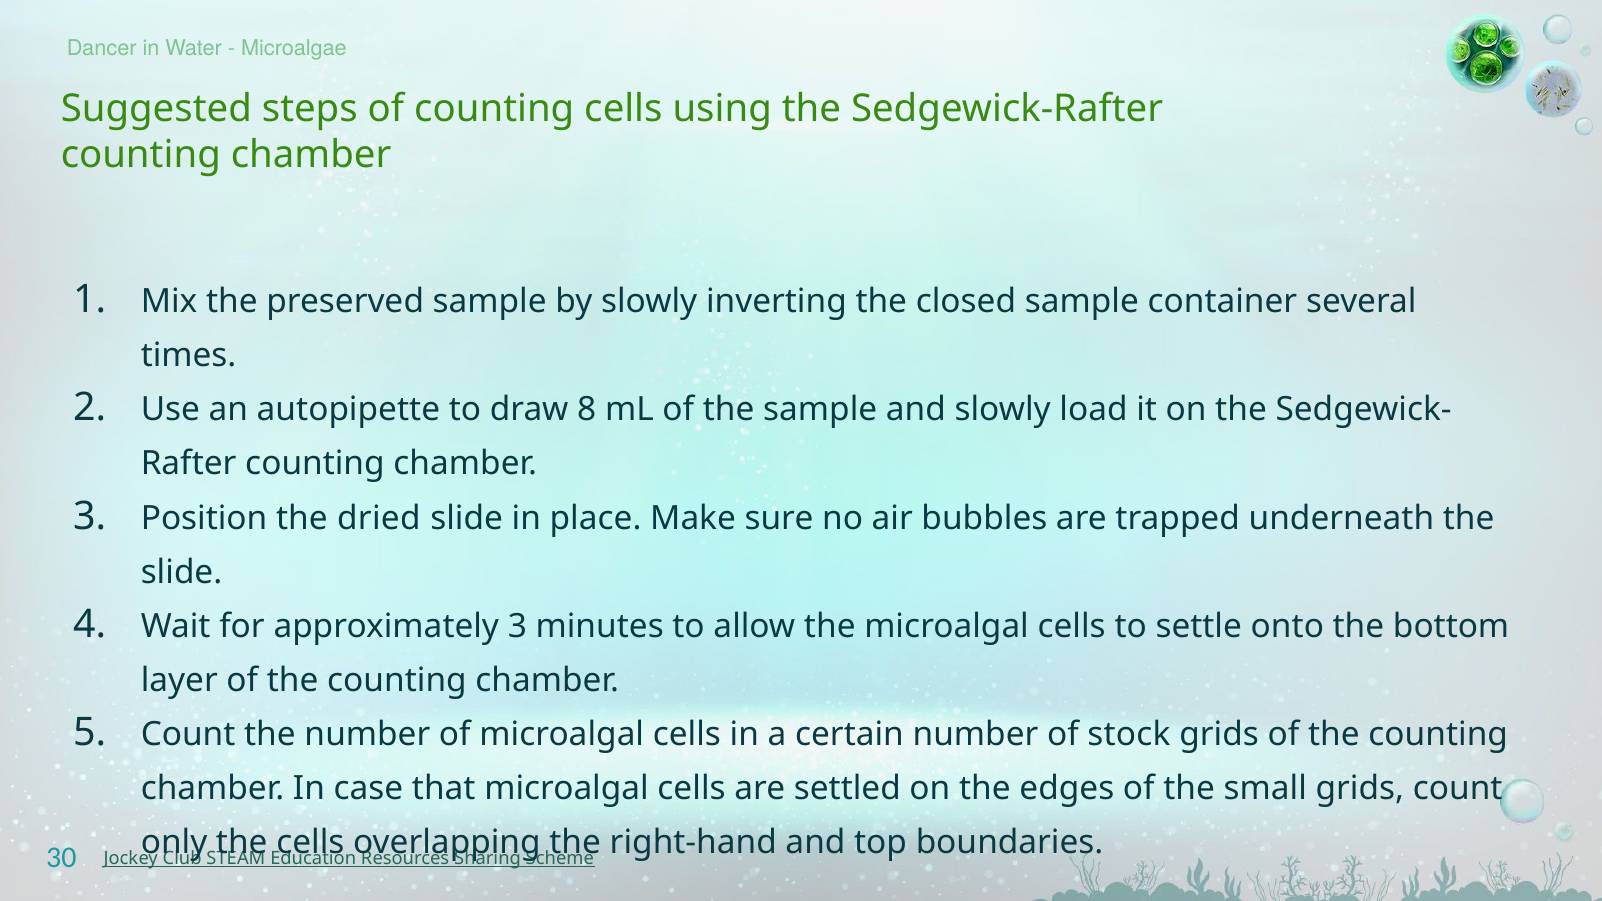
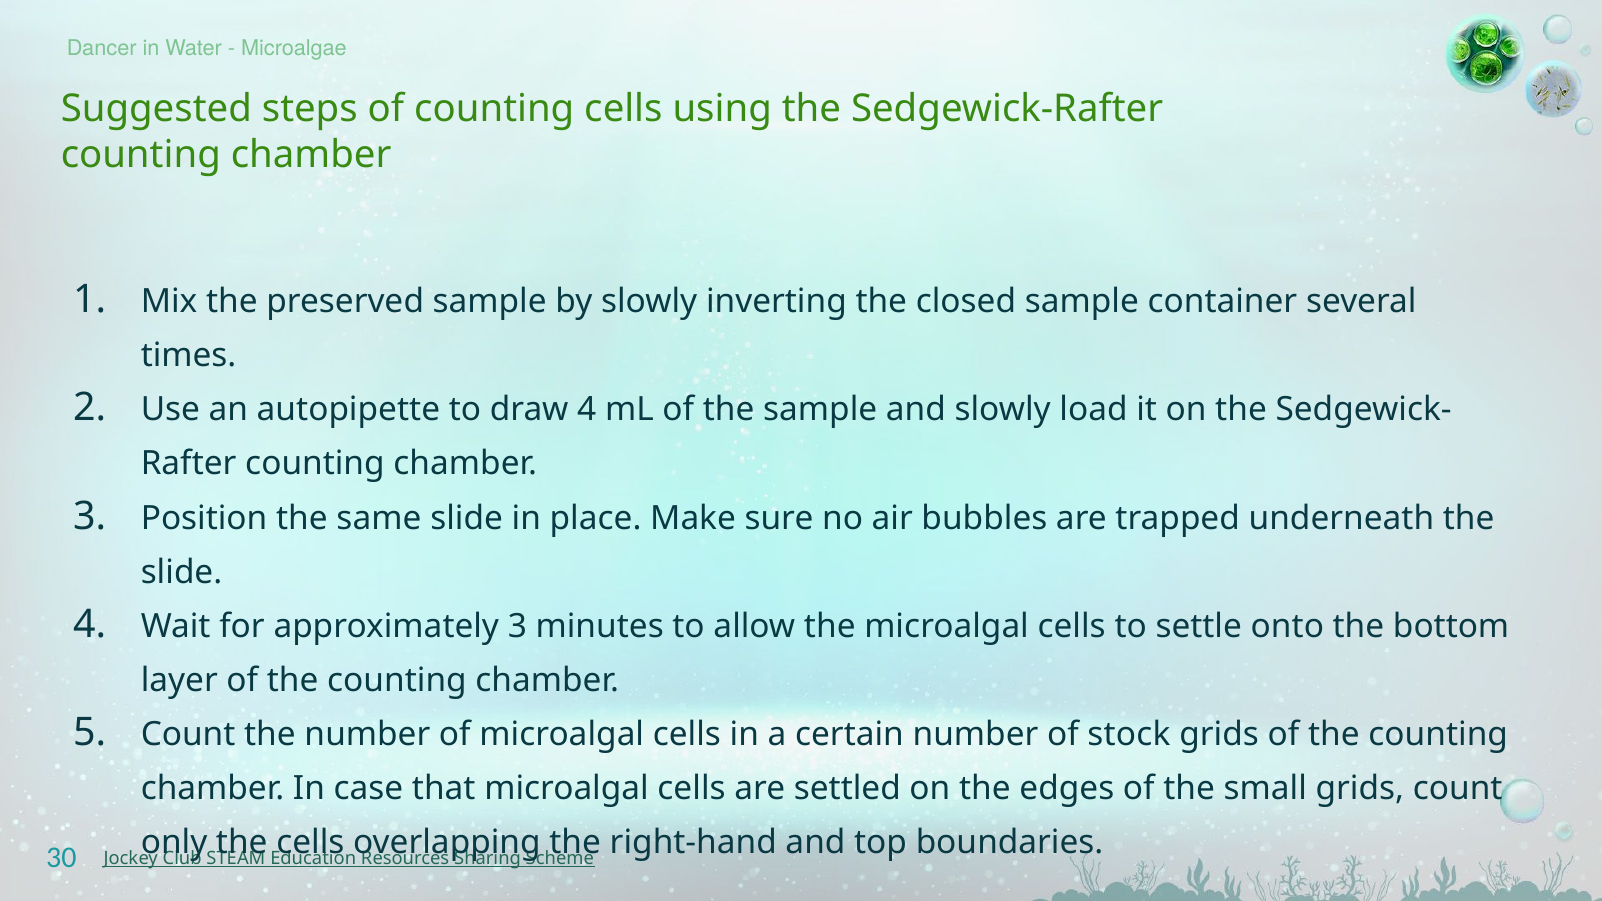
draw 8: 8 -> 4
dried: dried -> same
